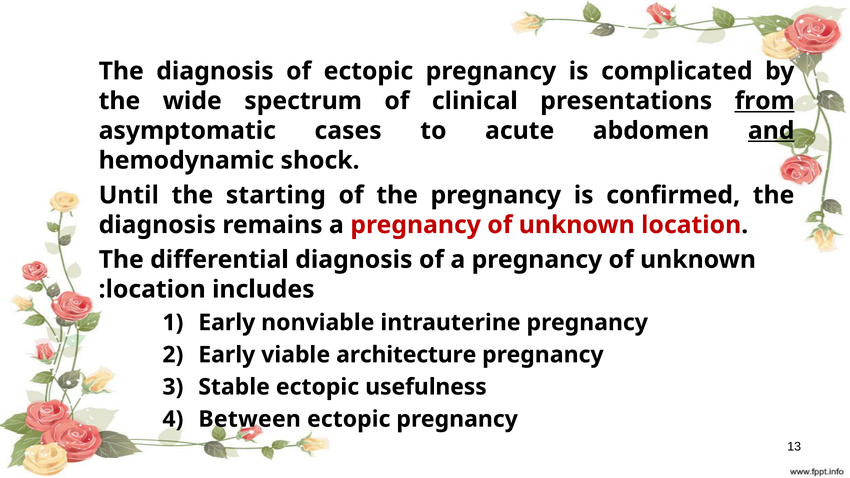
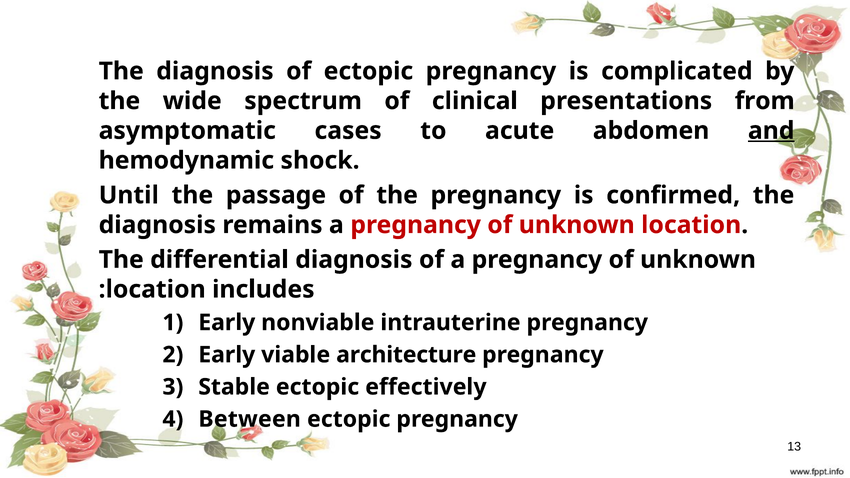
from underline: present -> none
starting: starting -> passage
usefulness: usefulness -> effectively
